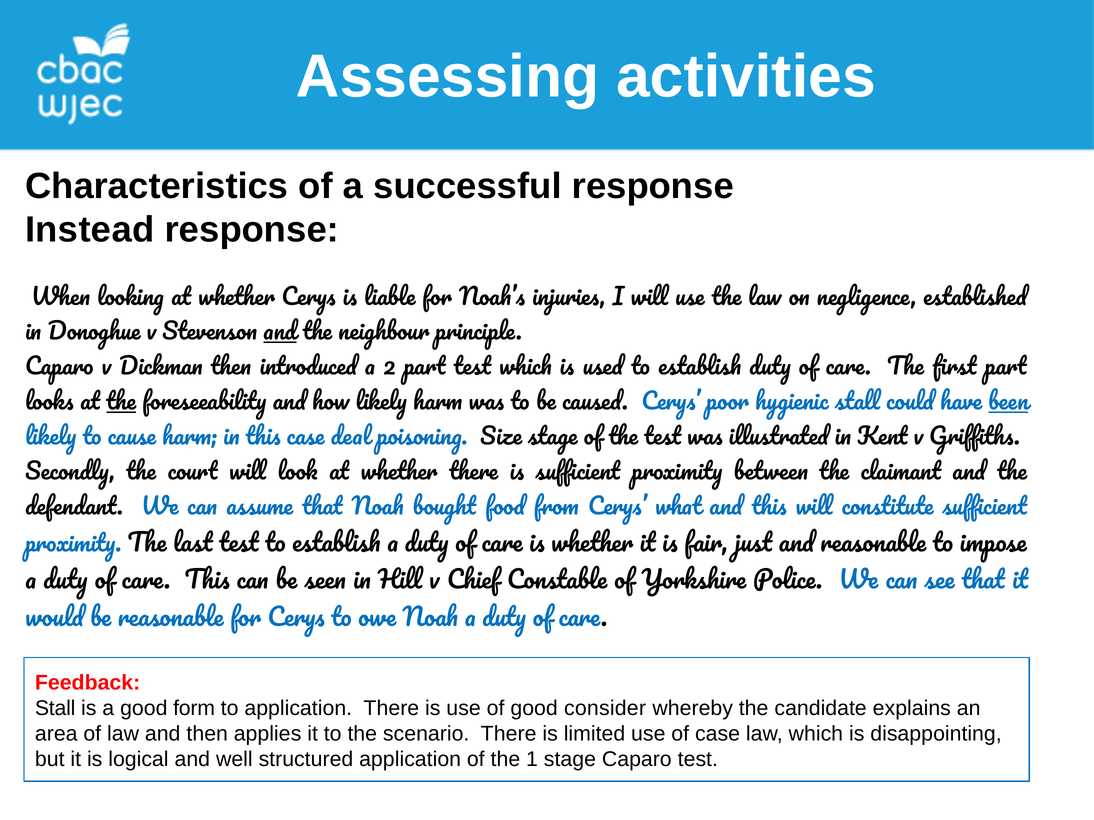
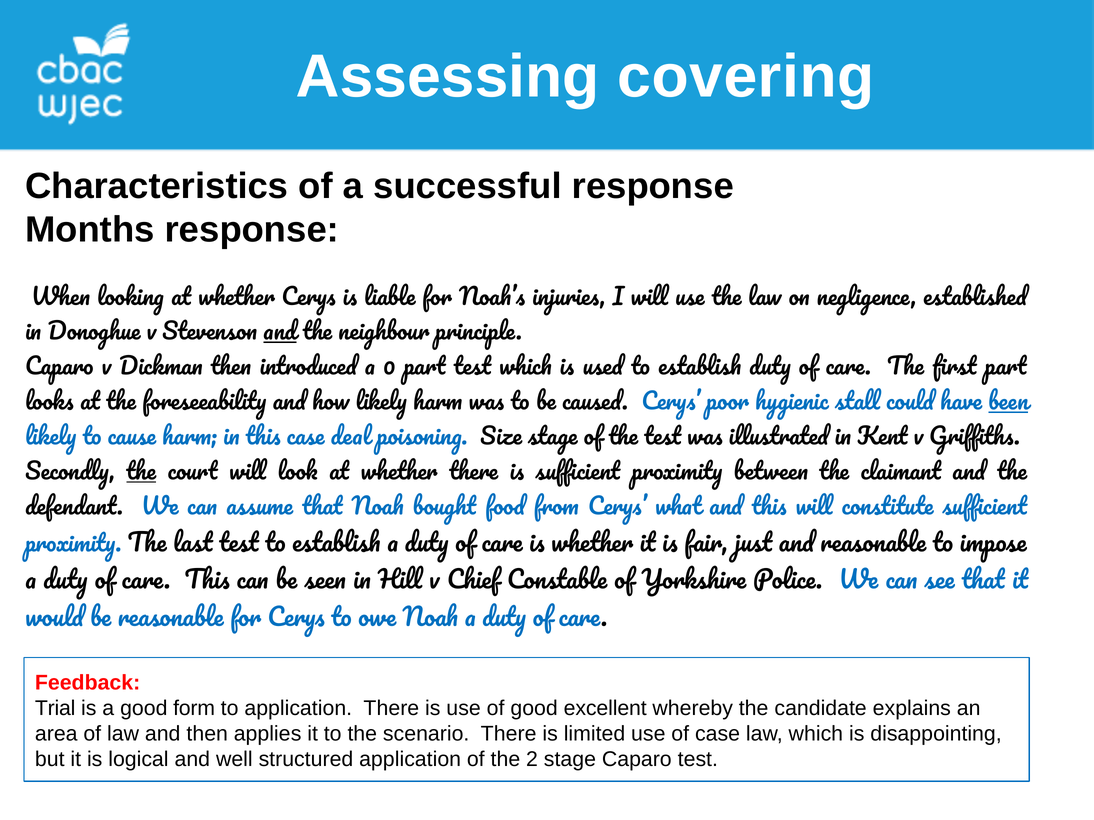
activities: activities -> covering
Instead: Instead -> Months
2: 2 -> 0
the at (121, 403) underline: present -> none
the at (141, 473) underline: none -> present
Stall at (55, 708): Stall -> Trial
consider: consider -> excellent
1: 1 -> 2
